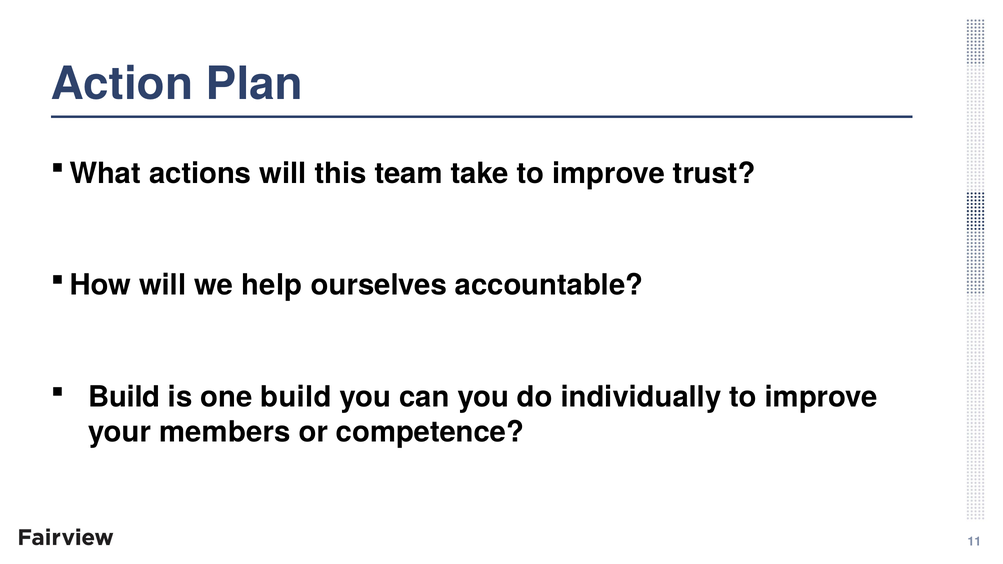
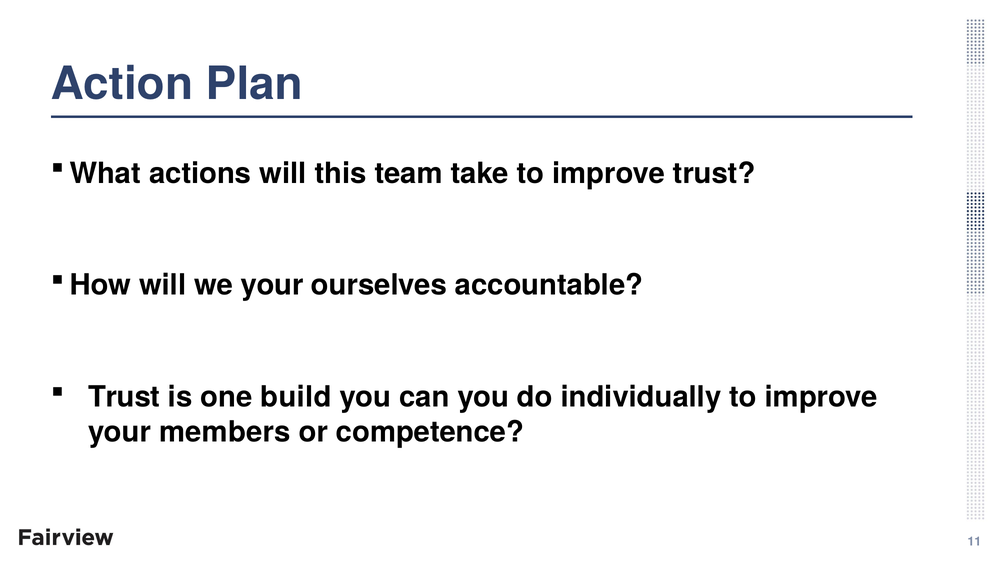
we help: help -> your
Build at (124, 397): Build -> Trust
